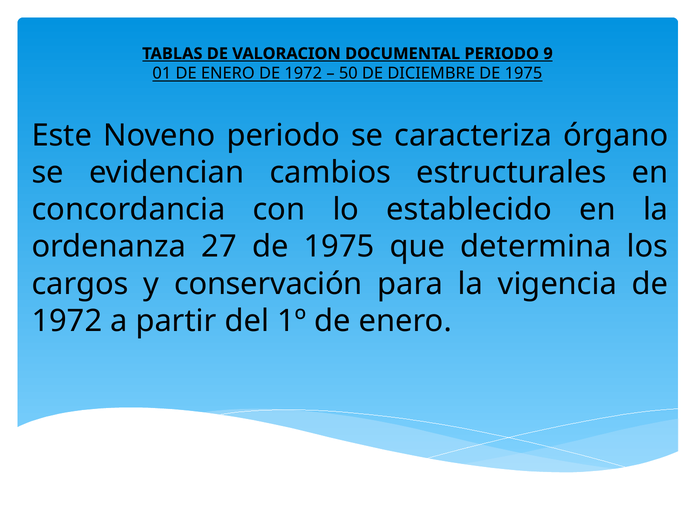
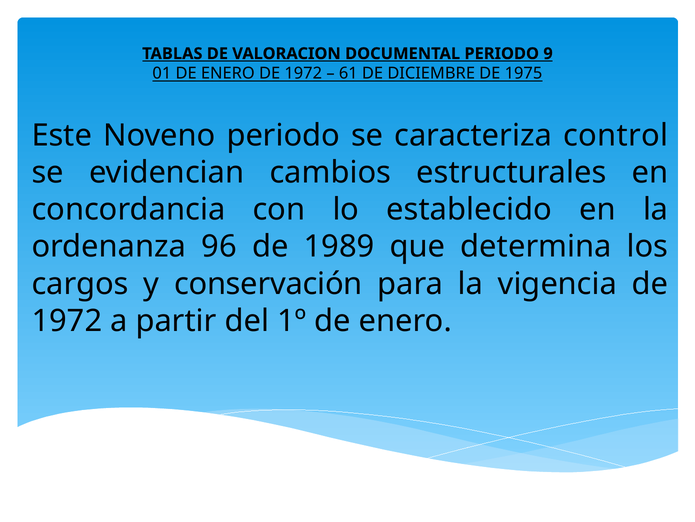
50: 50 -> 61
órgano: órgano -> control
27: 27 -> 96
1975 at (339, 246): 1975 -> 1989
